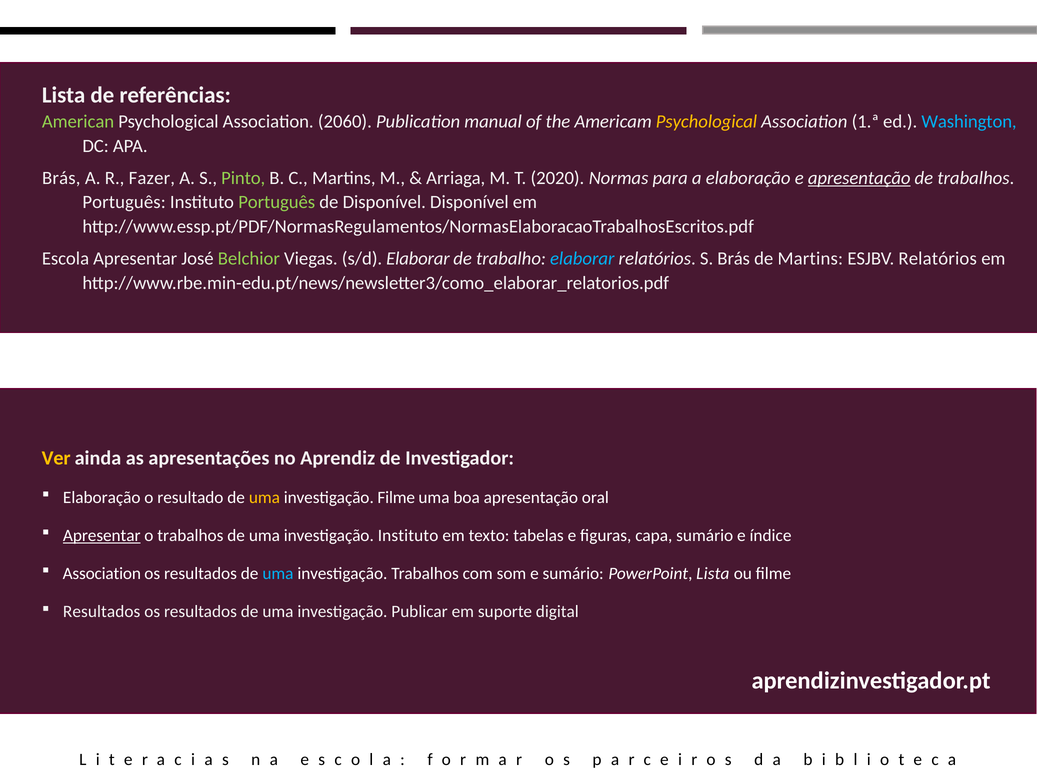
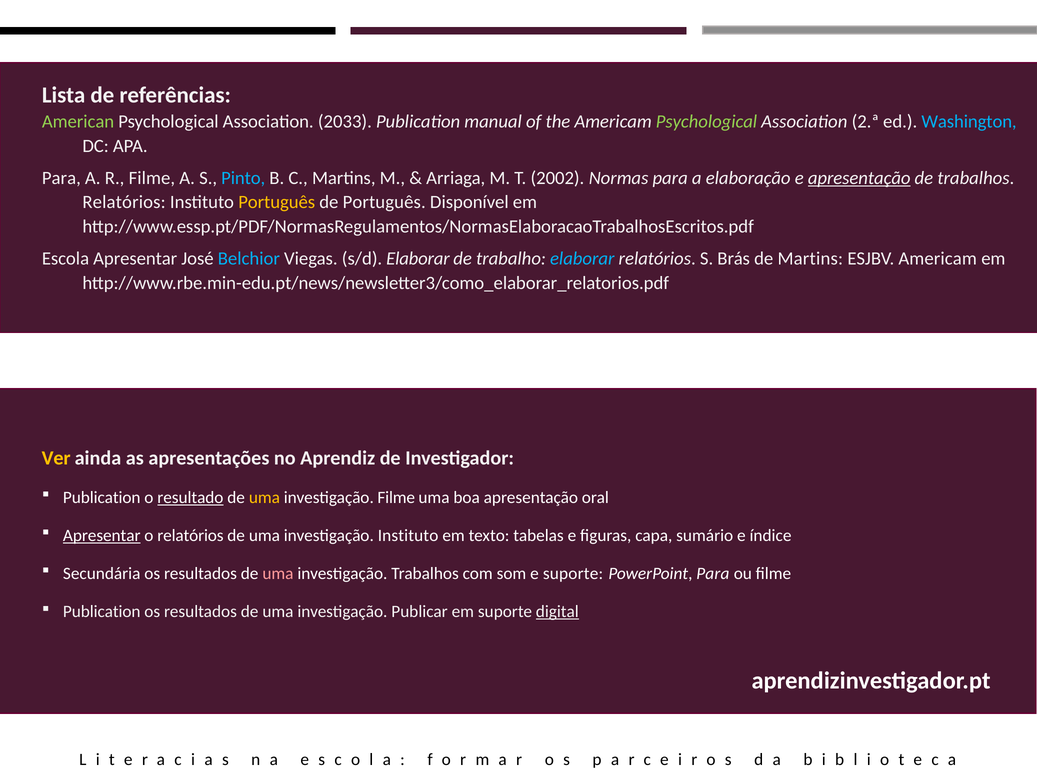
2060: 2060 -> 2033
Psychological at (706, 122) colour: yellow -> light green
1.ª: 1.ª -> 2.ª
Brás at (61, 178): Brás -> Para
R Fazer: Fazer -> Filme
Pinto colour: light green -> light blue
2020: 2020 -> 2002
Português at (124, 202): Português -> Relatórios
Português at (277, 202) colour: light green -> yellow
de Disponível: Disponível -> Português
Belchior colour: light green -> light blue
ESJBV Relatórios: Relatórios -> Americam
Elaboração at (102, 497): Elaboração -> Publication
resultado underline: none -> present
o trabalhos: trabalhos -> relatórios
Association at (102, 573): Association -> Secundária
uma at (278, 573) colour: light blue -> pink
e sumário: sumário -> suporte
PowerPoint Lista: Lista -> Para
Resultados at (102, 612): Resultados -> Publication
digital underline: none -> present
